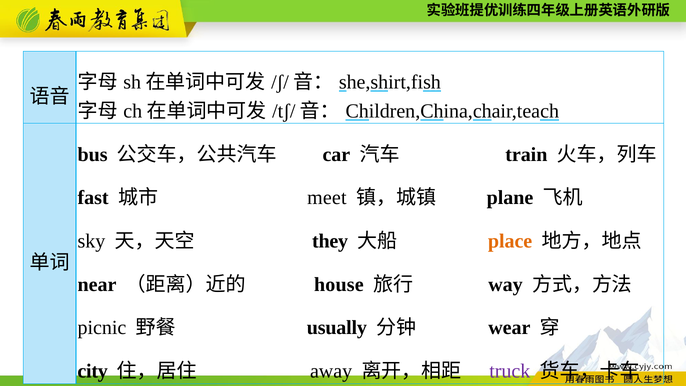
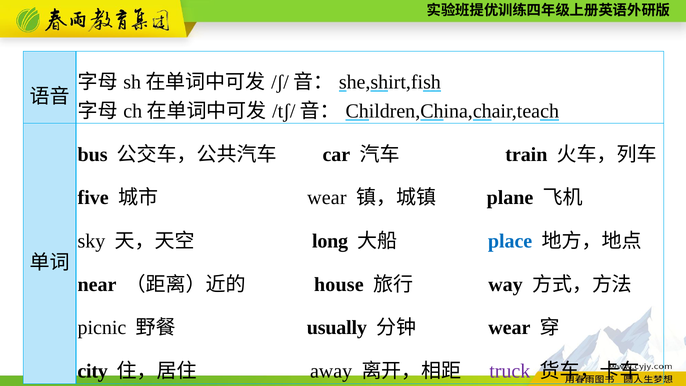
fast: fast -> five
meet at (327, 198): meet -> wear
they: they -> long
place colour: orange -> blue
